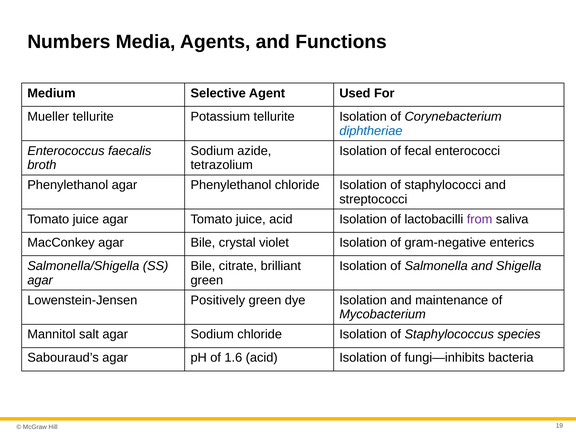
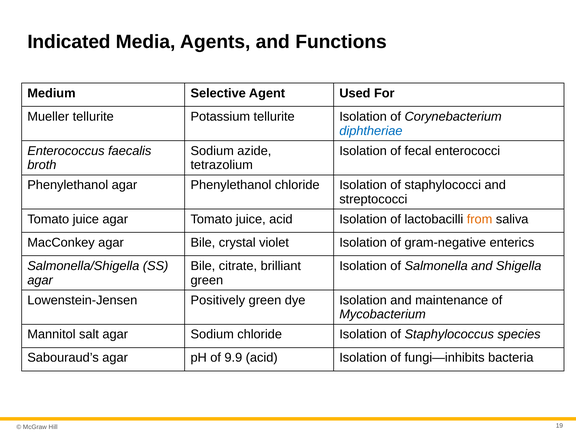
Numbers: Numbers -> Indicated
from colour: purple -> orange
1.6: 1.6 -> 9.9
